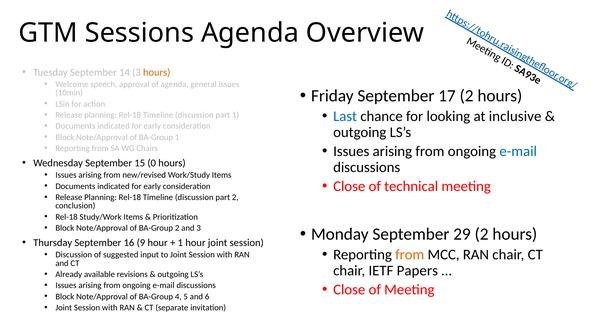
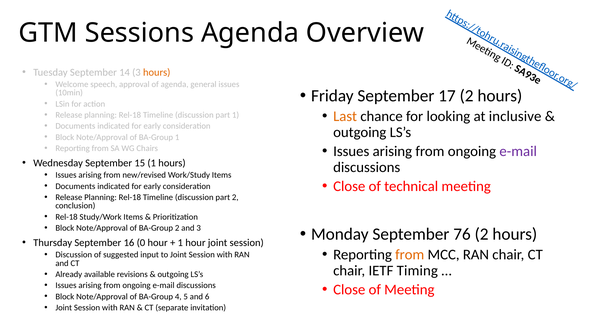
Last colour: blue -> orange
e-mail at (518, 151) colour: blue -> purple
15 0: 0 -> 1
29: 29 -> 76
16 9: 9 -> 0
Papers: Papers -> Timing
